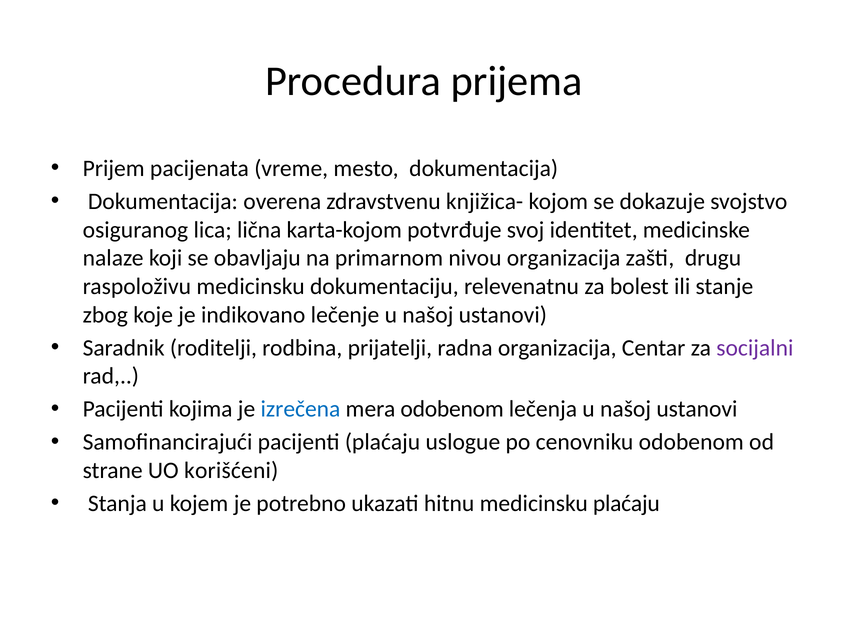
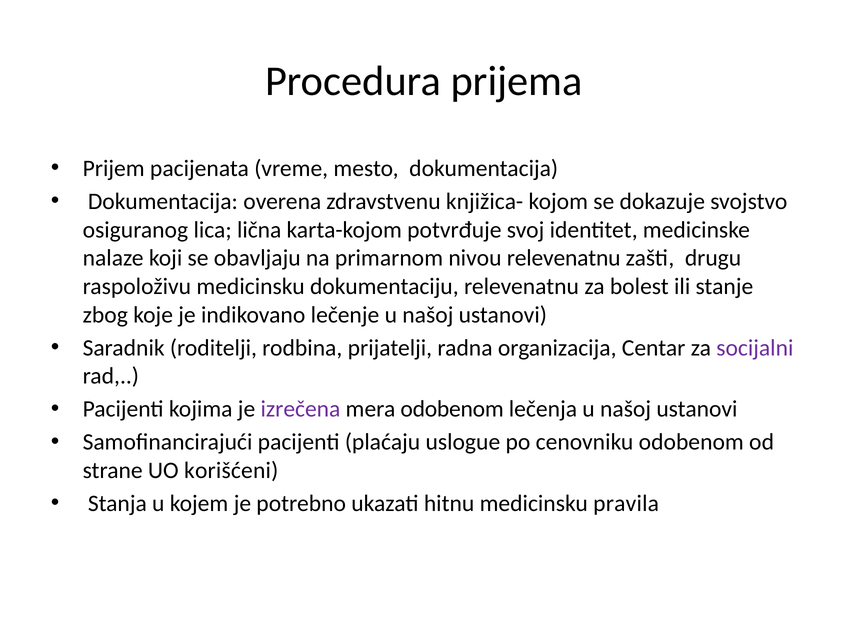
nivou organizacija: organizacija -> relevenatnu
izrečena colour: blue -> purple
medicinsku plaćaju: plaćaju -> pravila
